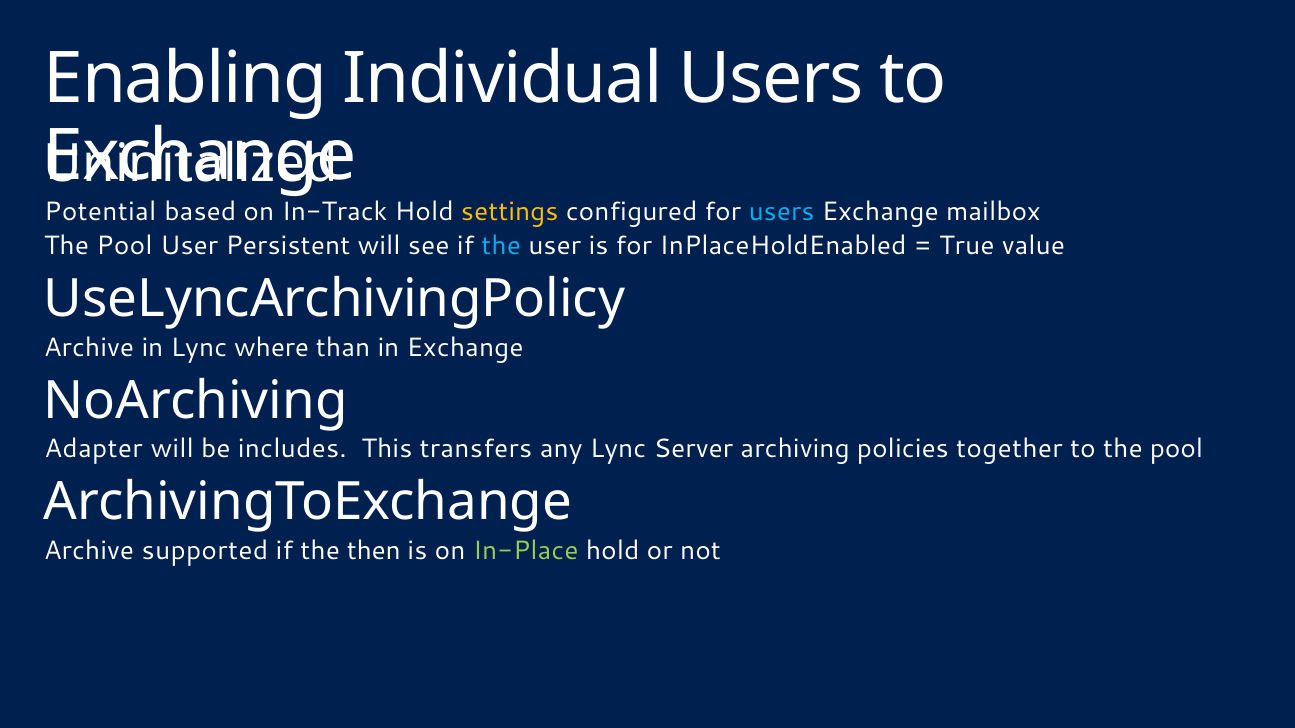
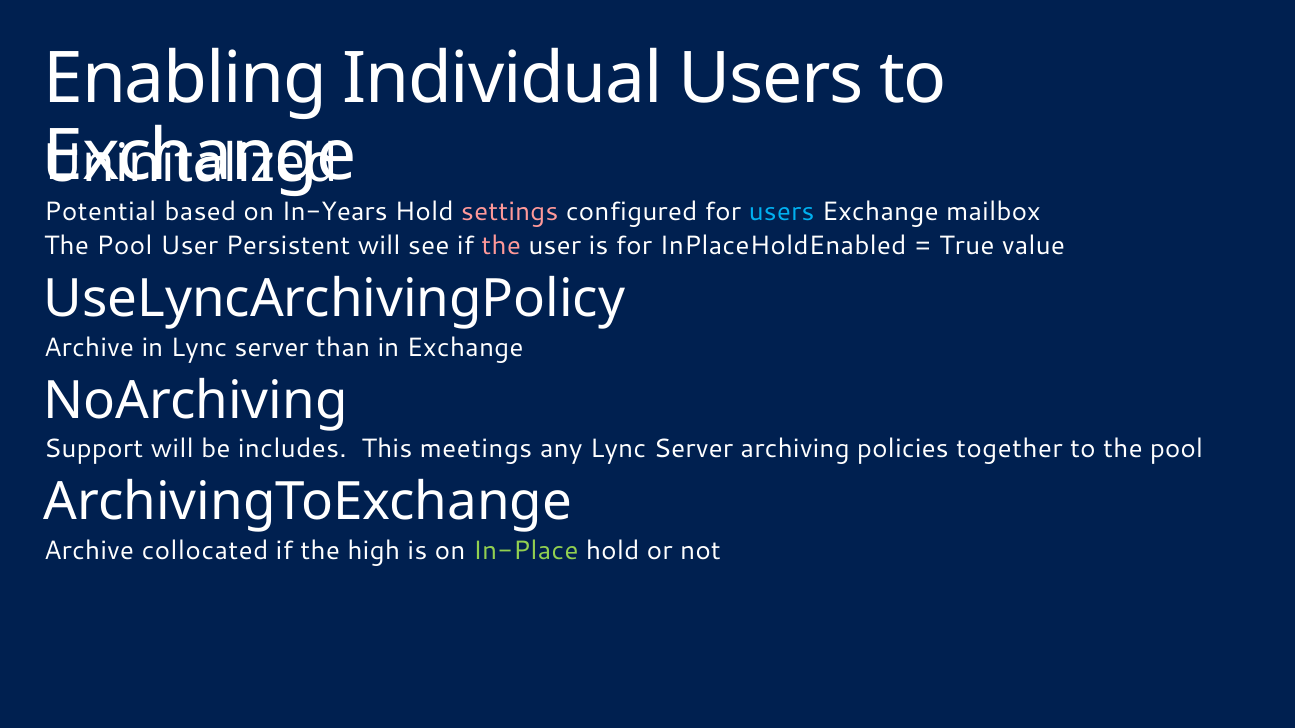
In-Track: In-Track -> In-Years
settings colour: yellow -> pink
the at (501, 246) colour: light blue -> pink
in Lync where: where -> server
Adapter: Adapter -> Support
transfers: transfers -> meetings
supported: supported -> collocated
then: then -> high
